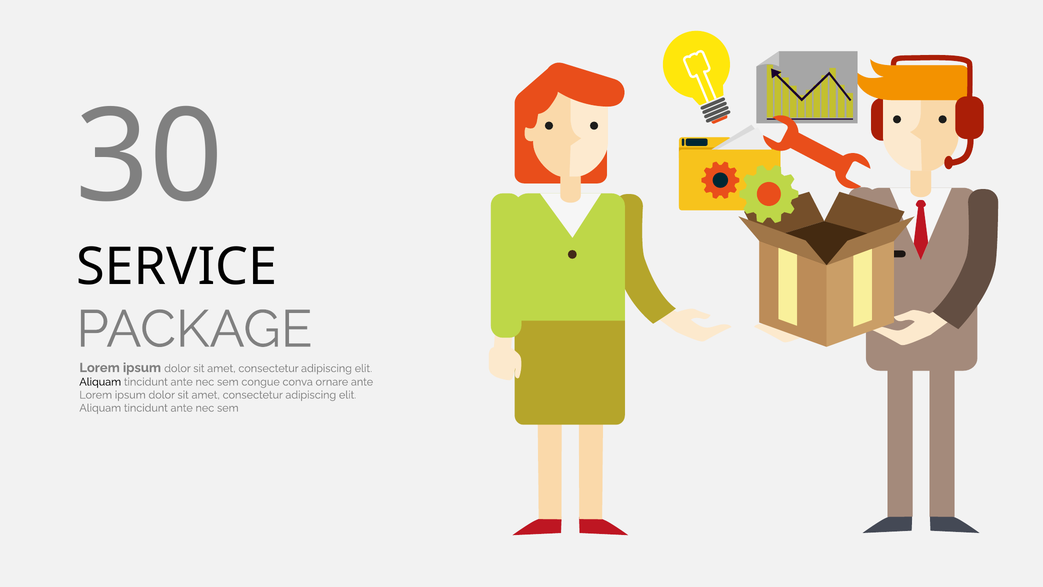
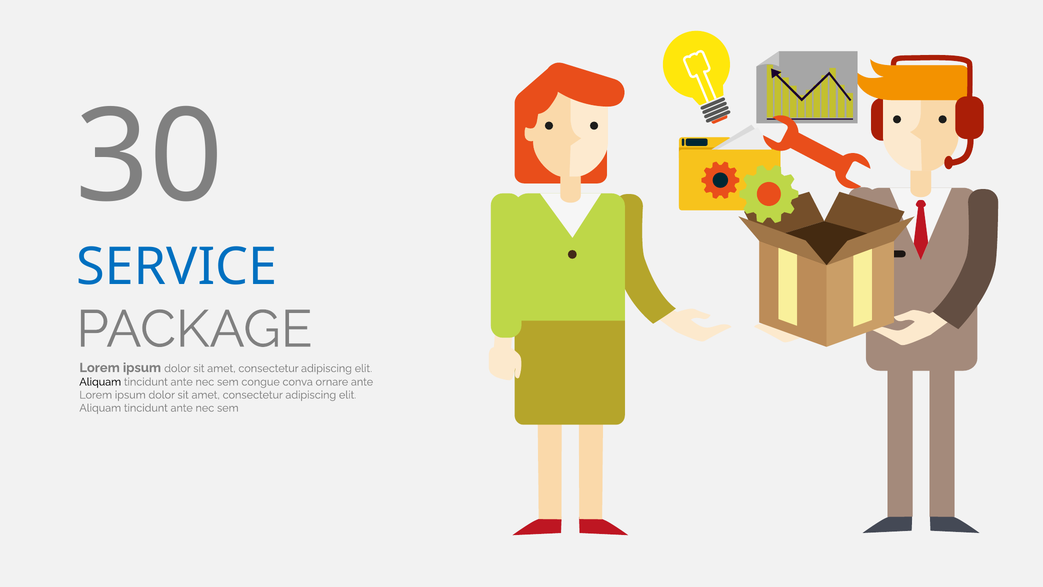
SERVICE colour: black -> blue
